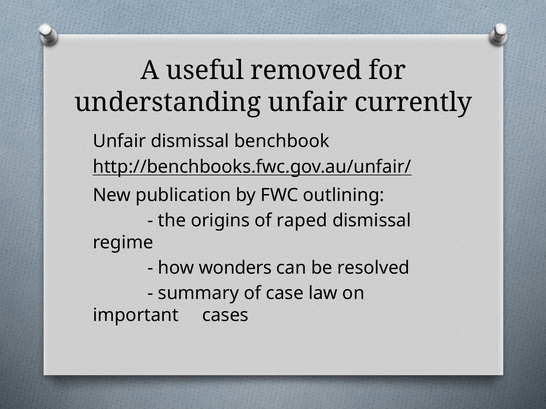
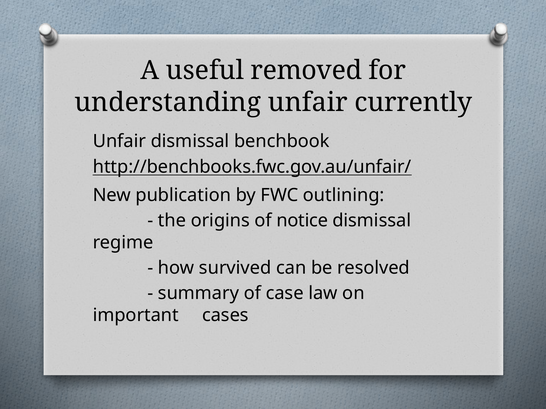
raped: raped -> notice
wonders: wonders -> survived
